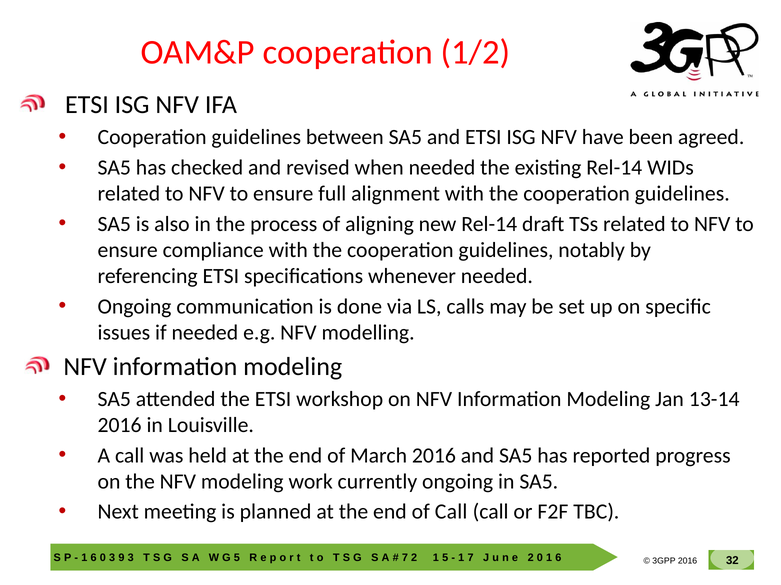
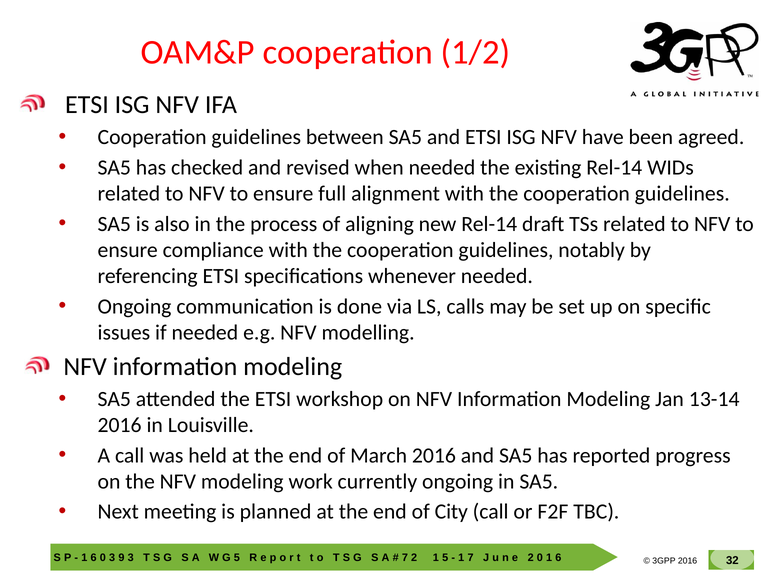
of Call: Call -> City
